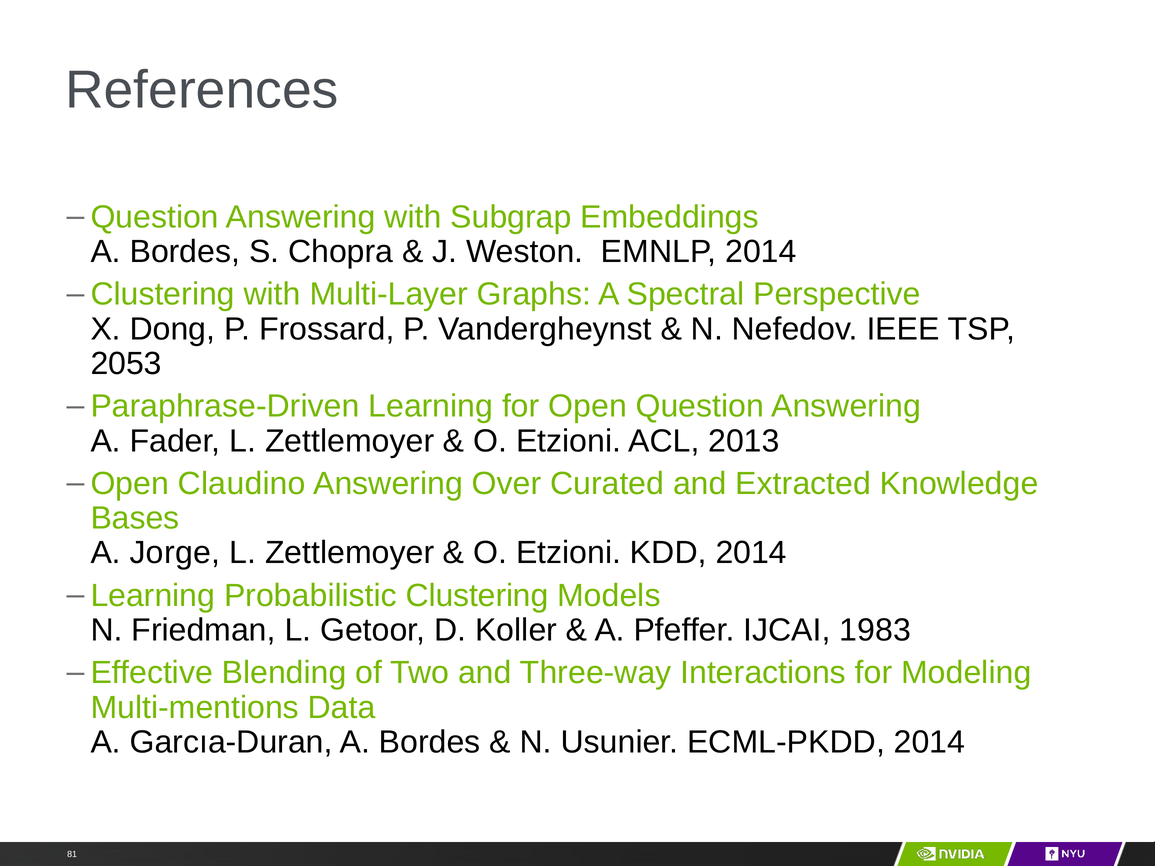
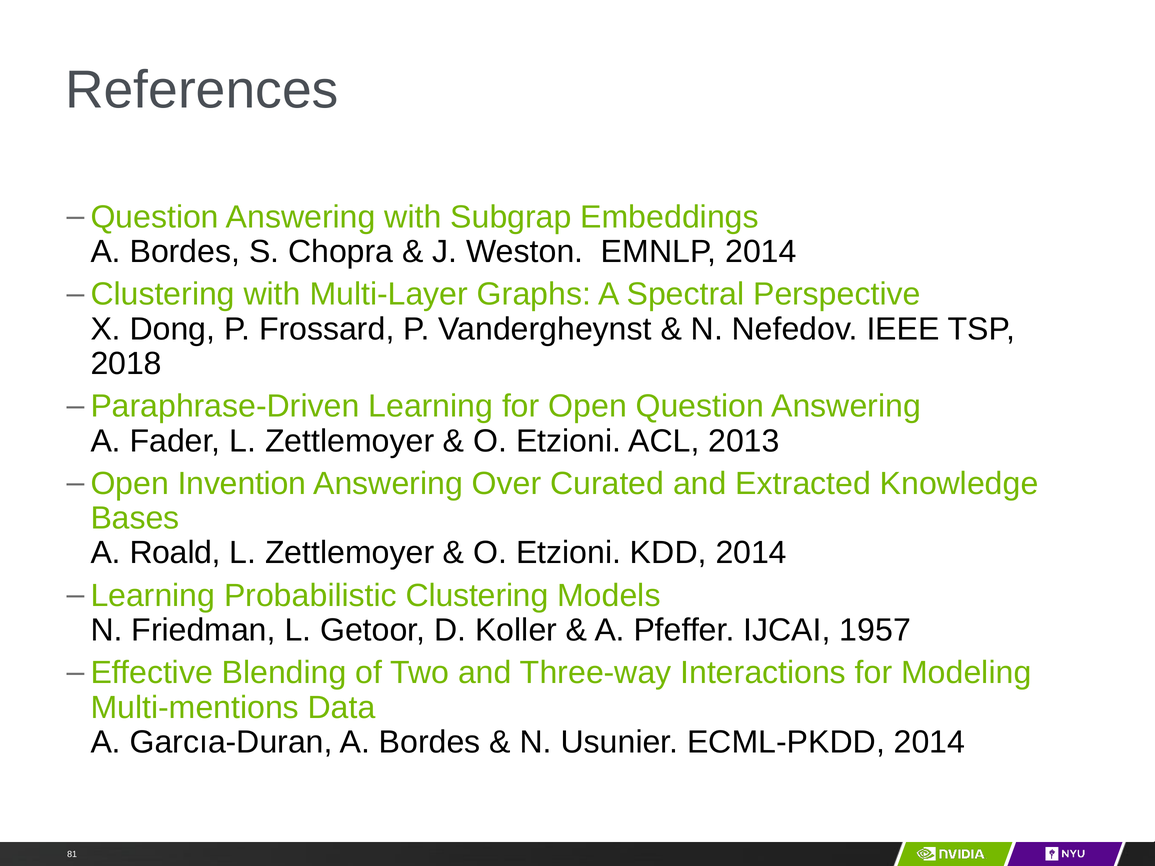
2053: 2053 -> 2018
Claudino: Claudino -> Invention
Jorge: Jorge -> Roald
1983: 1983 -> 1957
